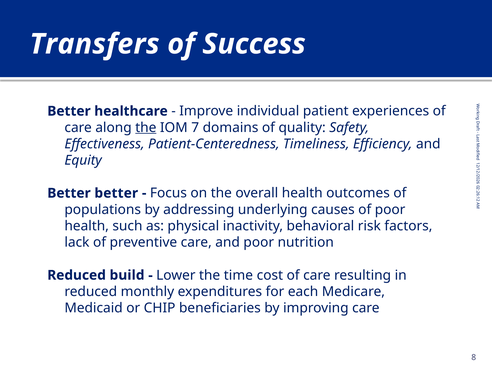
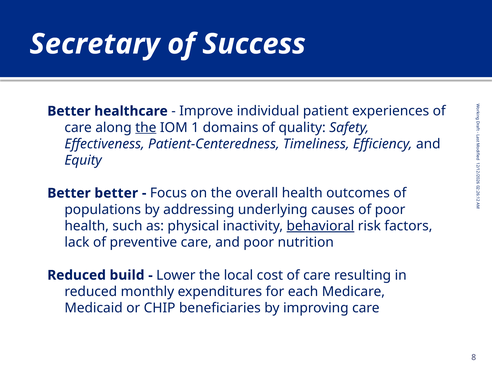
Transfers: Transfers -> Secretary
IOM 7: 7 -> 1
behavioral underline: none -> present
time: time -> local
